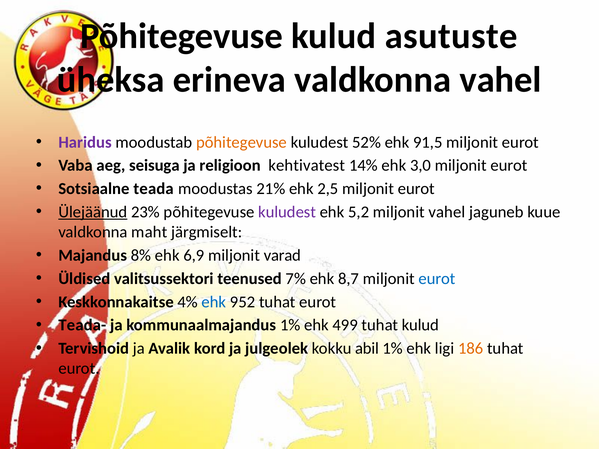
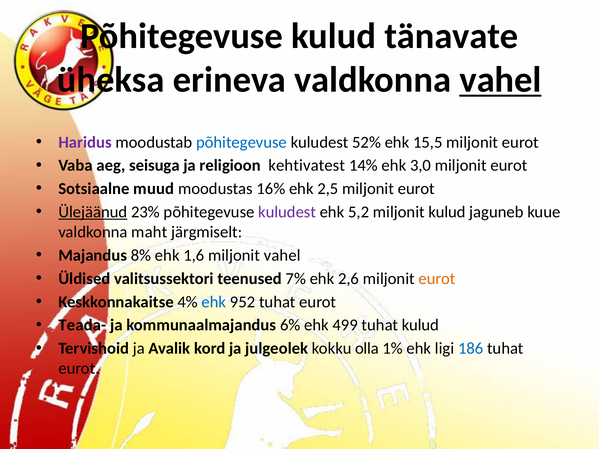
asutuste: asutuste -> tänavate
vahel at (500, 80) underline: none -> present
põhitegevuse at (242, 142) colour: orange -> blue
91,5: 91,5 -> 15,5
teada: teada -> muud
21%: 21% -> 16%
miljonit vahel: vahel -> kulud
6,9: 6,9 -> 1,6
miljonit varad: varad -> vahel
8,7: 8,7 -> 2,6
eurot at (437, 279) colour: blue -> orange
kommunaalmajandus 1%: 1% -> 6%
abil: abil -> olla
186 colour: orange -> blue
